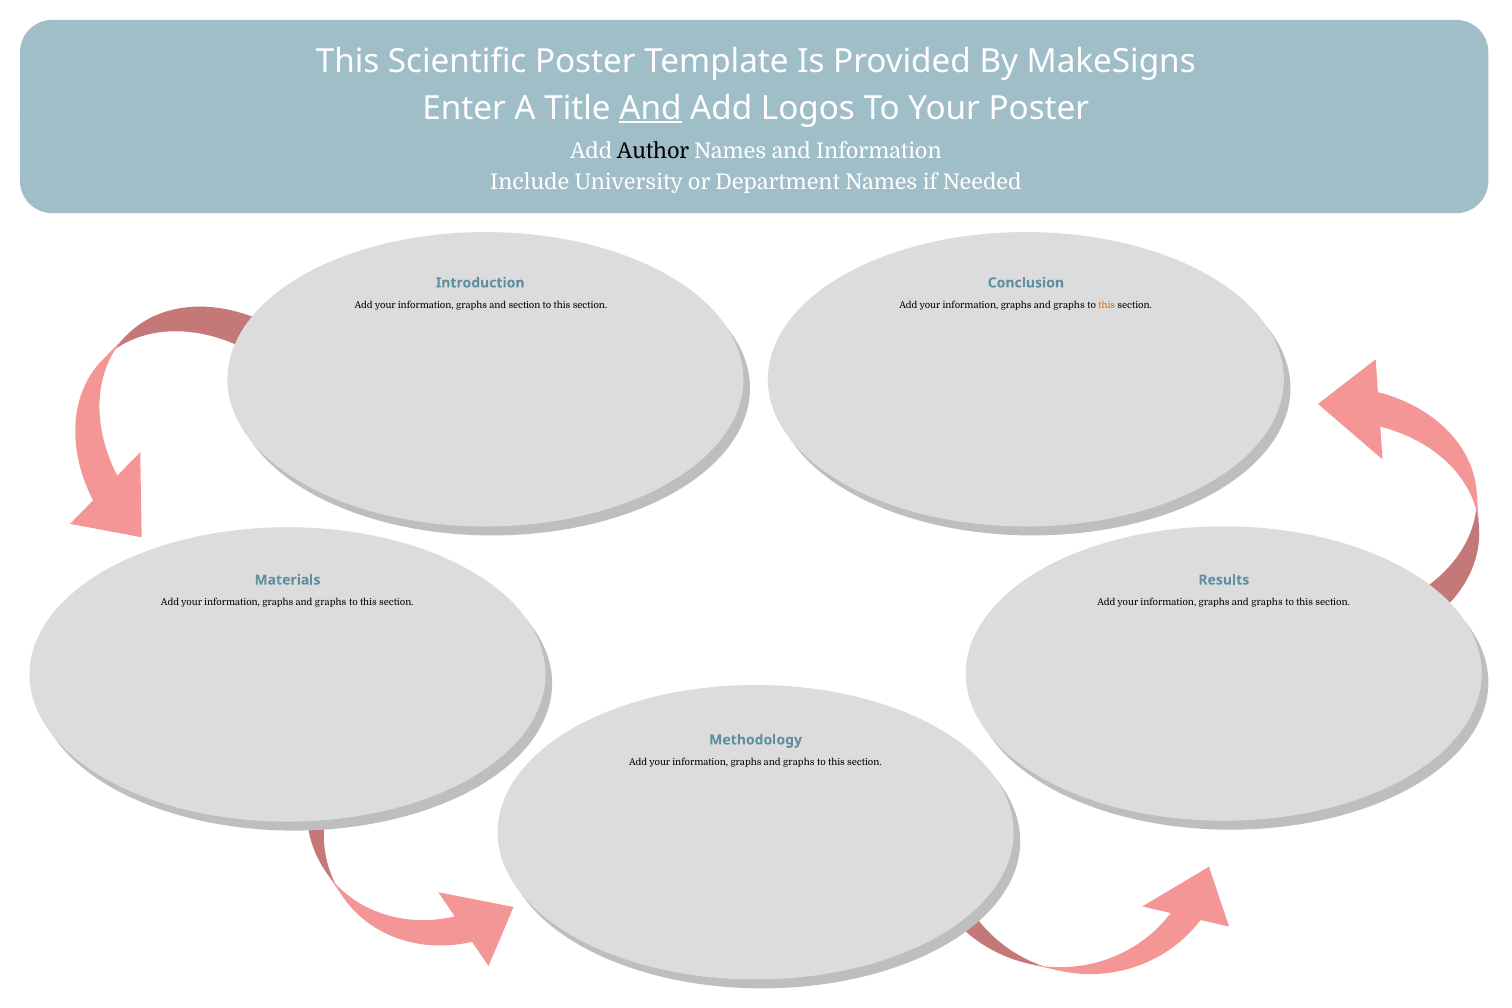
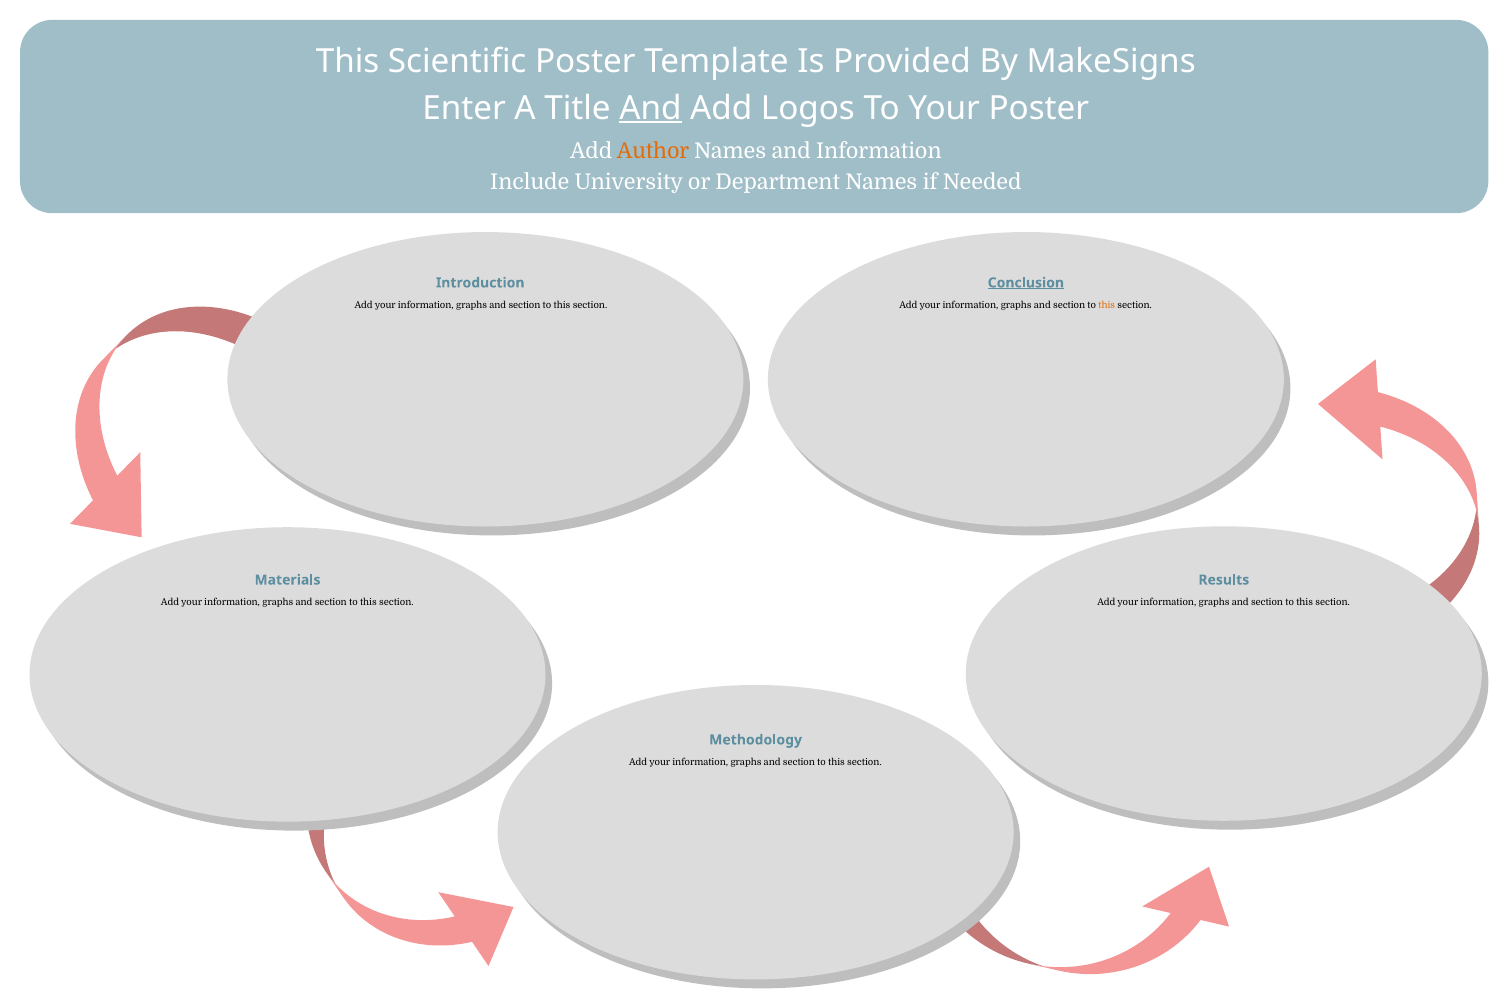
Author colour: black -> orange
Conclusion underline: none -> present
graphs at (1069, 306): graphs -> section
graphs at (331, 603): graphs -> section
graphs at (1267, 603): graphs -> section
graphs at (799, 763): graphs -> section
